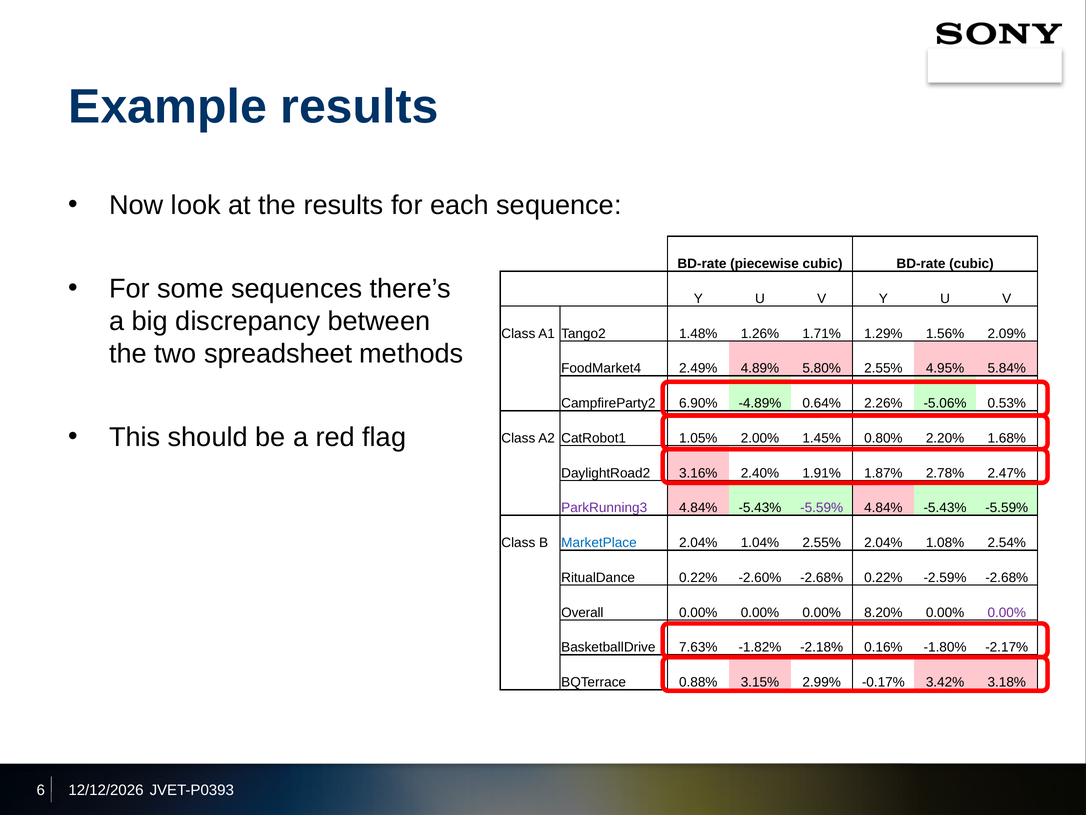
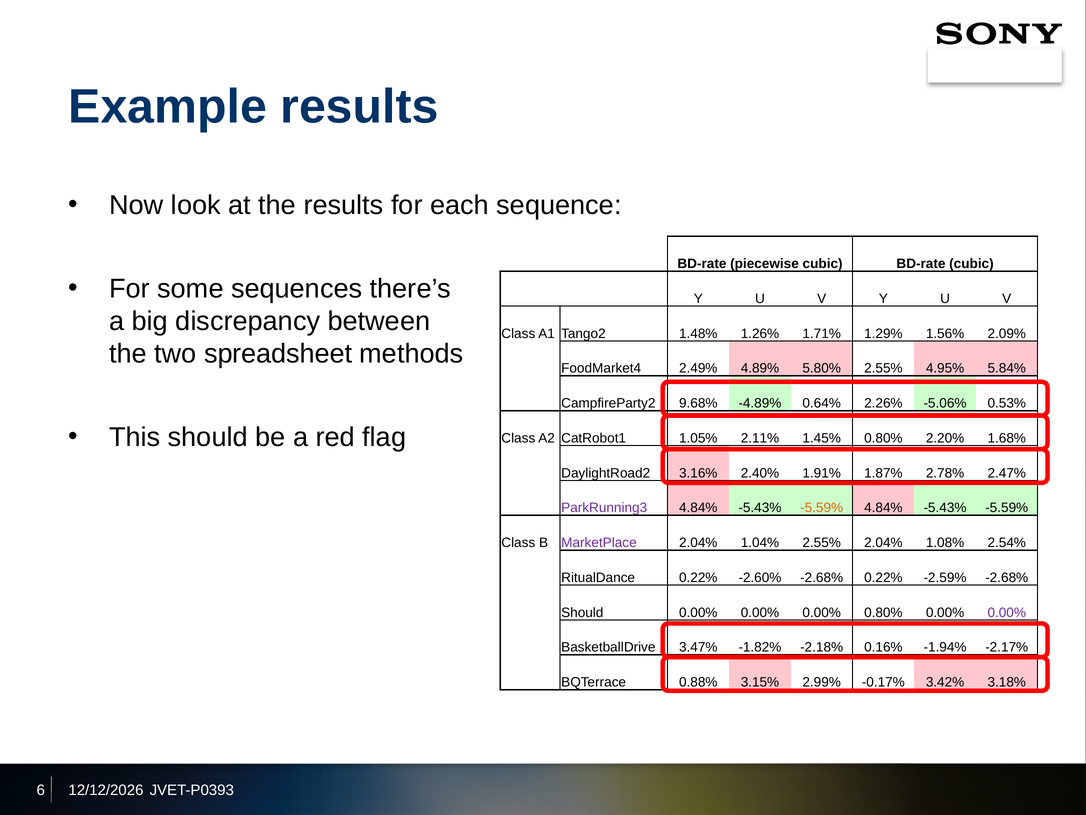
6.90%: 6.90% -> 9.68%
2.00%: 2.00% -> 2.11%
-5.59% at (822, 508) colour: purple -> orange
MarketPlace colour: blue -> purple
Overall at (582, 612): Overall -> Should
0.00% 8.20%: 8.20% -> 0.80%
7.63%: 7.63% -> 3.47%
-1.80%: -1.80% -> -1.94%
